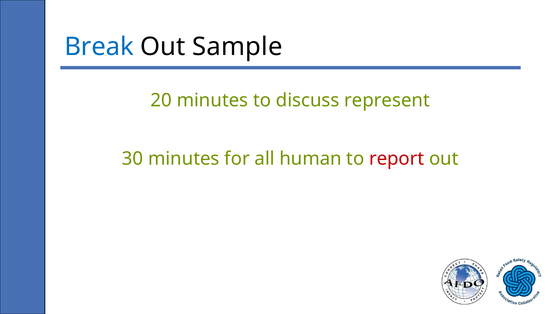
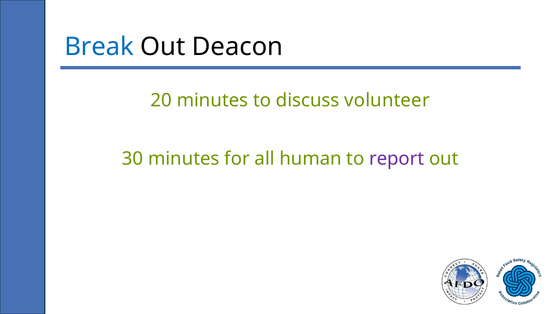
Sample: Sample -> Deacon
represent: represent -> volunteer
report colour: red -> purple
